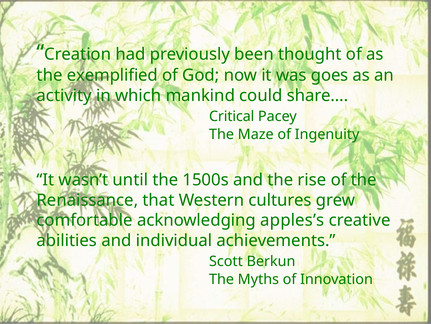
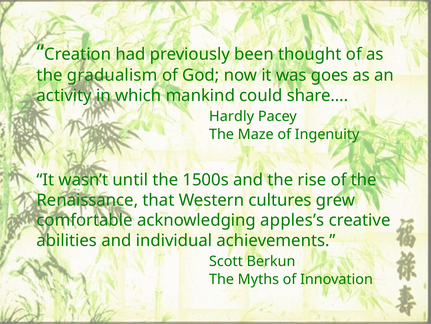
exemplified: exemplified -> gradualism
Critical: Critical -> Hardly
